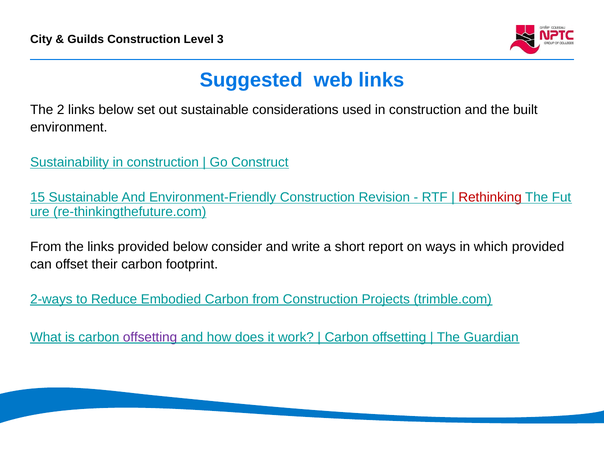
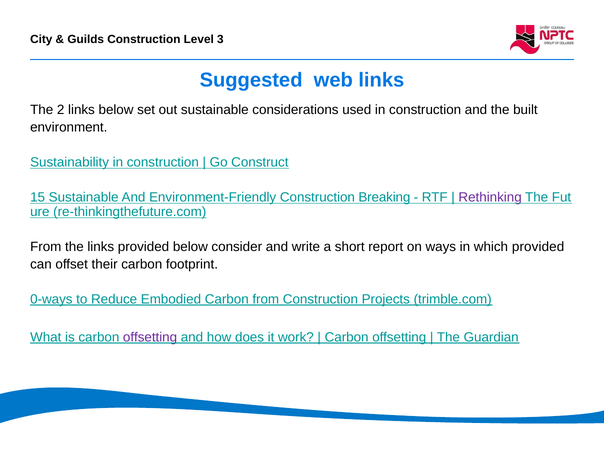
Revision: Revision -> Breaking
Rethinking colour: red -> purple
2-ways: 2-ways -> 0-ways
